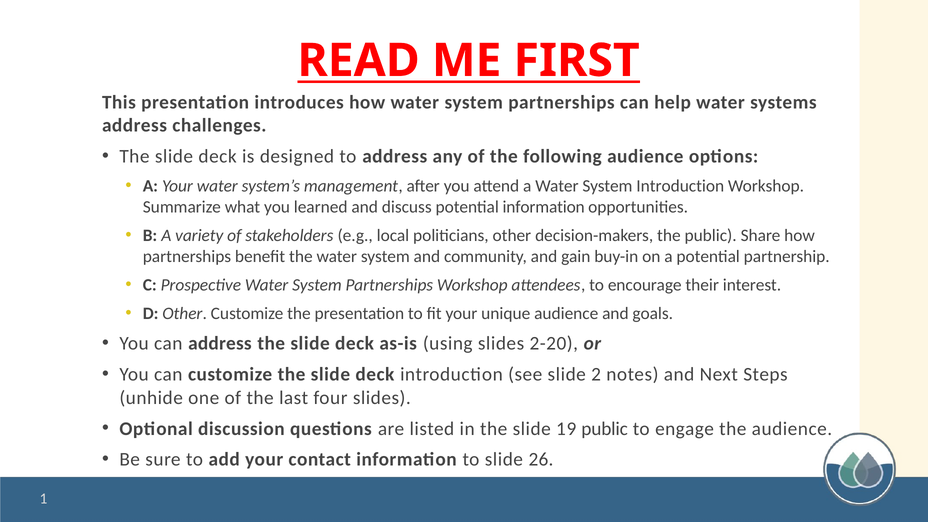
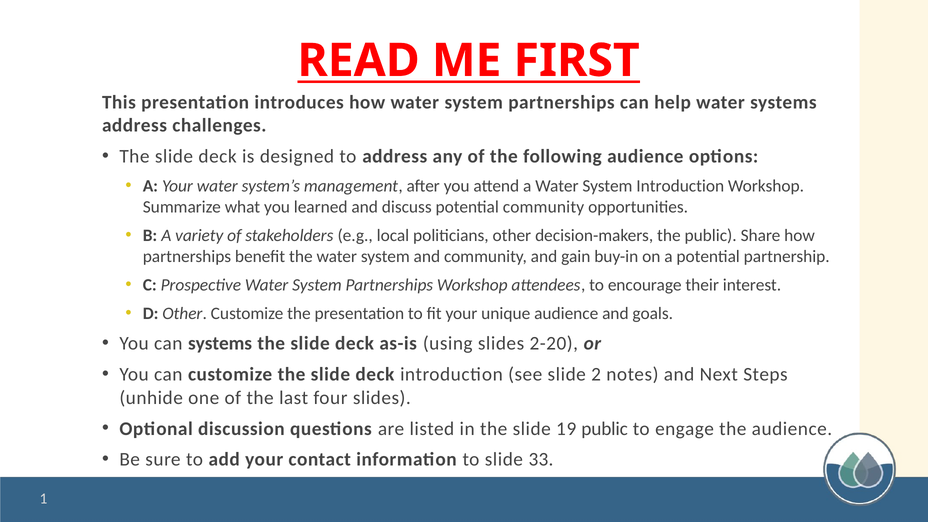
potential information: information -> community
can address: address -> systems
26: 26 -> 33
